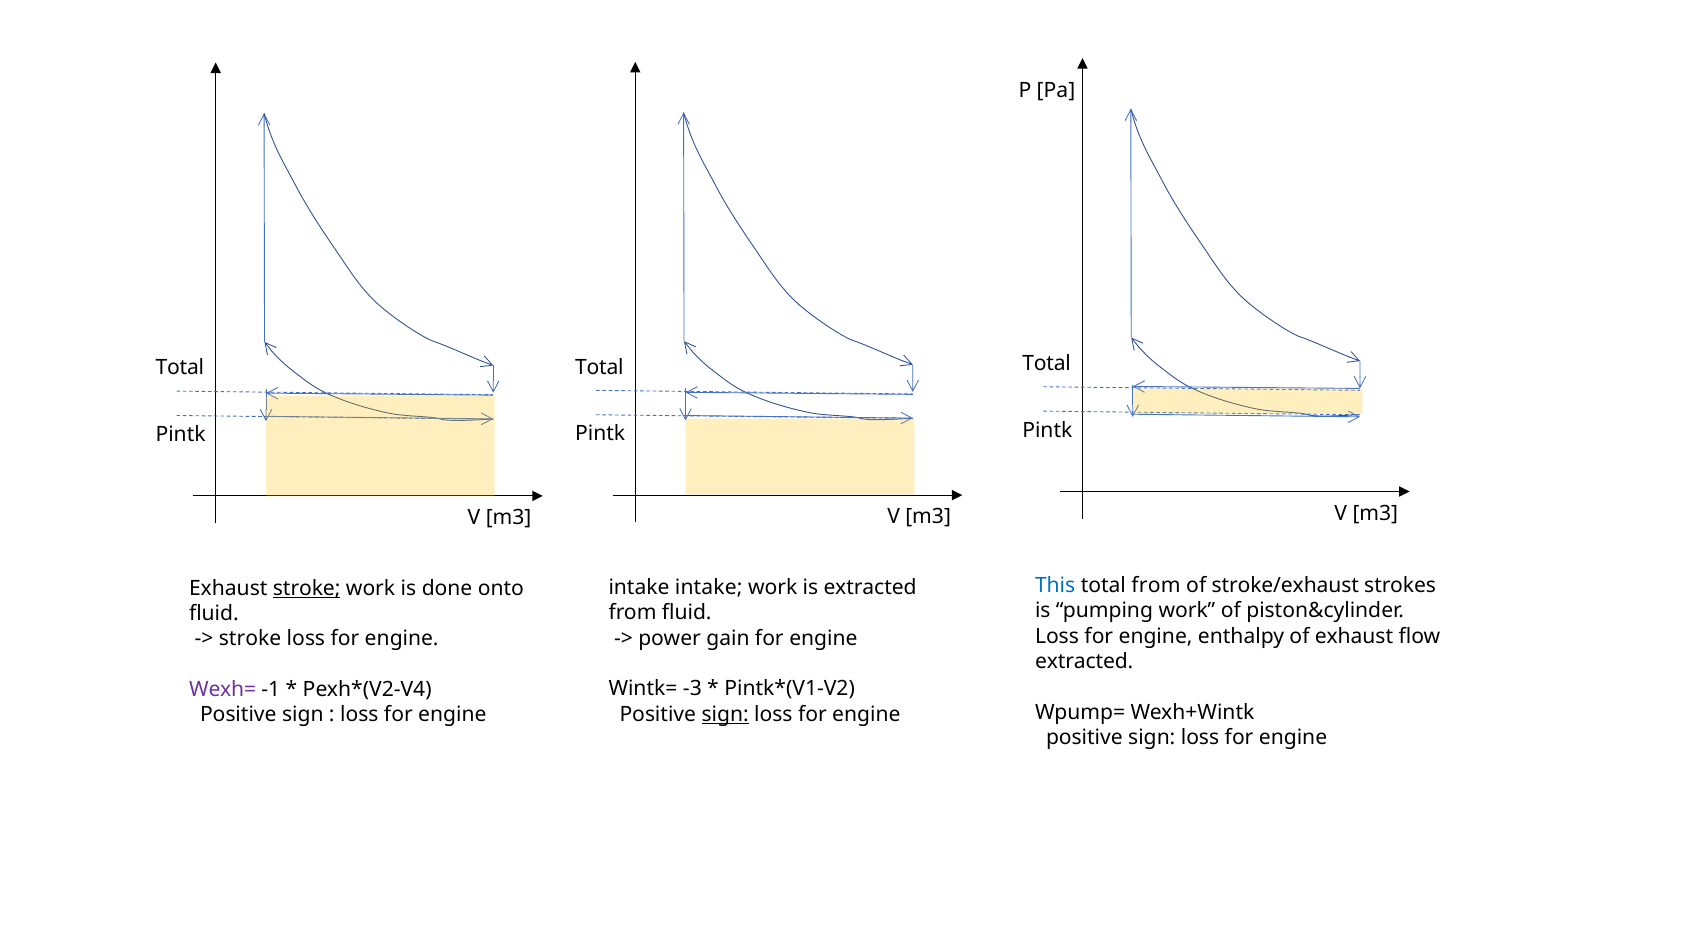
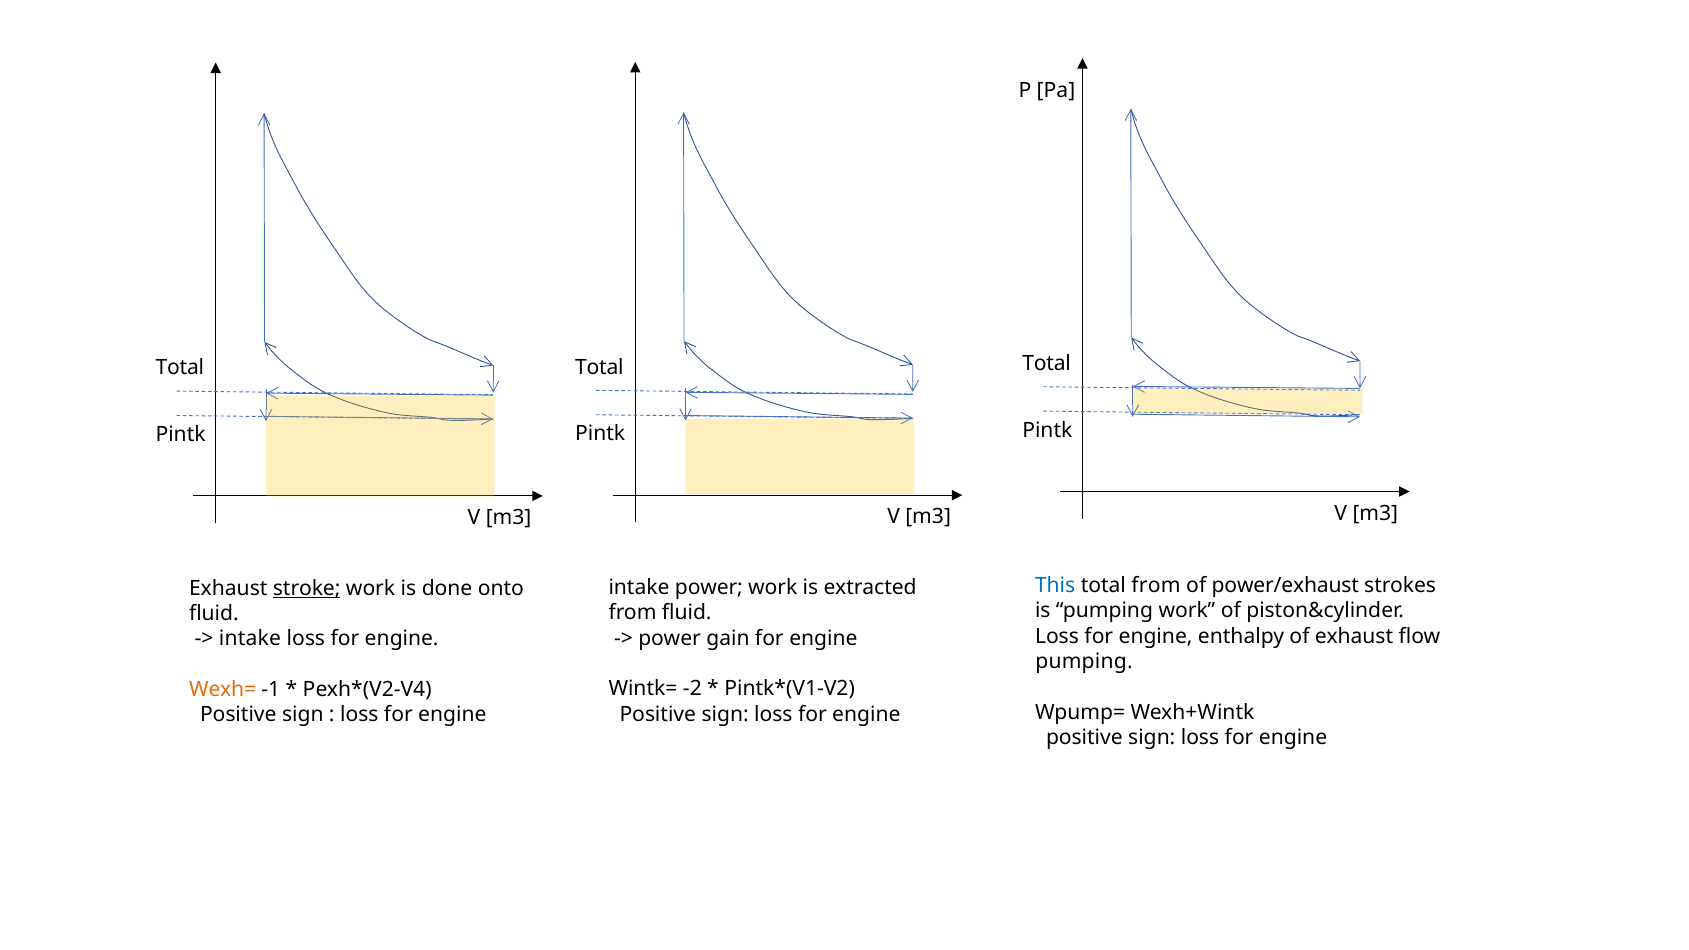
stroke/exhaust: stroke/exhaust -> power/exhaust
intake intake: intake -> power
stroke at (250, 639): stroke -> intake
extracted at (1084, 661): extracted -> pumping
-3: -3 -> -2
Wexh= colour: purple -> orange
sign at (725, 714) underline: present -> none
